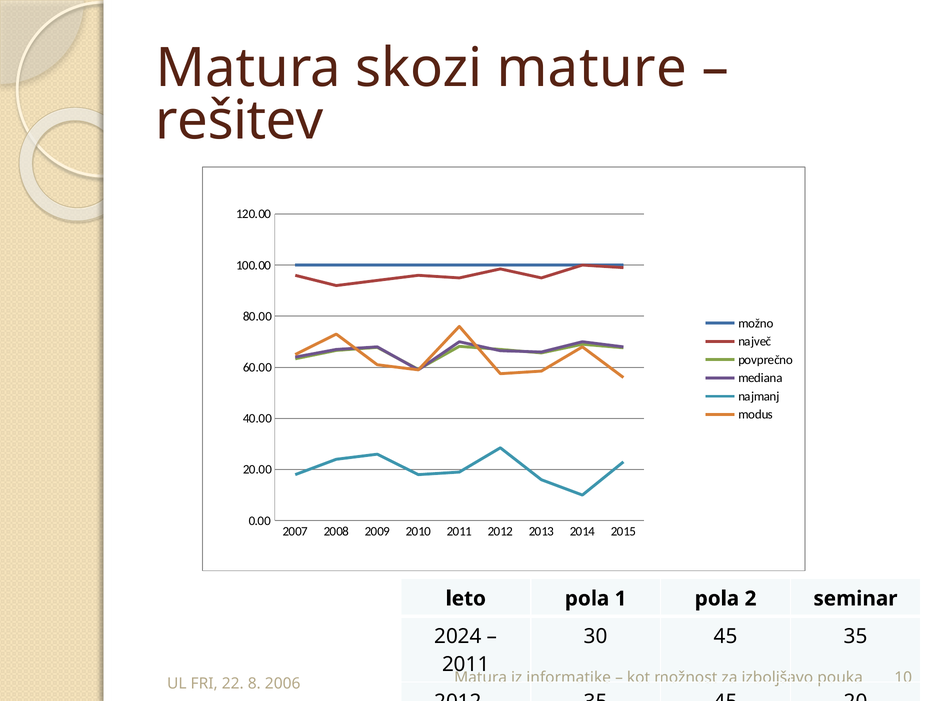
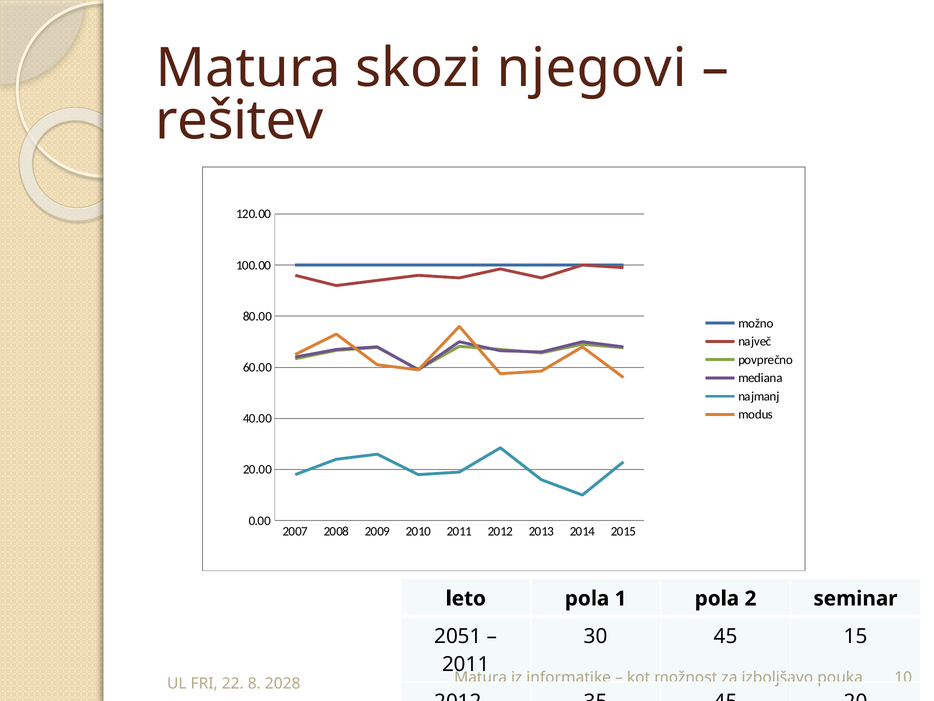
mature: mature -> njegovi
2024: 2024 -> 2051
45 35: 35 -> 15
2006: 2006 -> 2028
